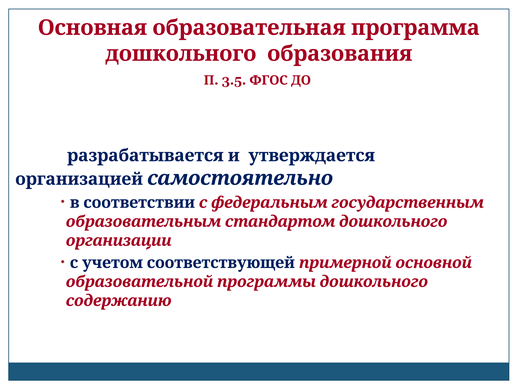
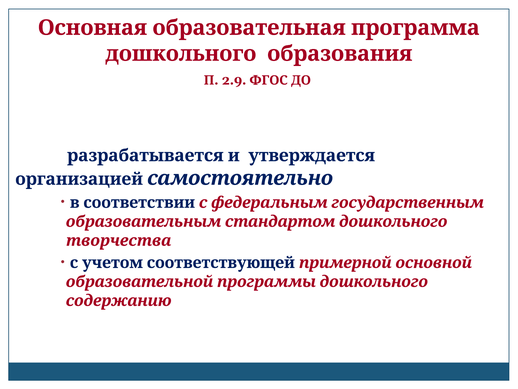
3.5: 3.5 -> 2.9
организации: организации -> творчества
